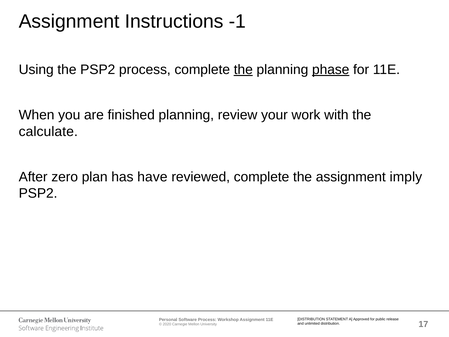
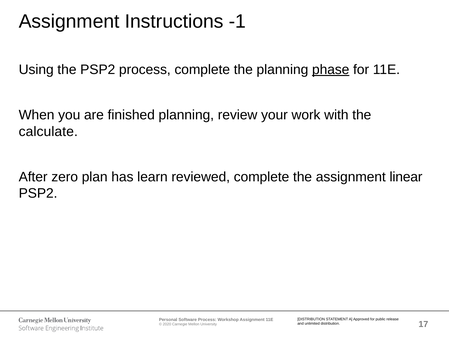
the at (243, 70) underline: present -> none
have: have -> learn
imply: imply -> linear
